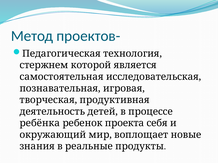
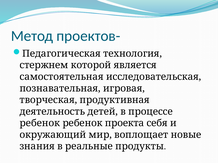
ребёнка at (40, 123): ребёнка -> ребенок
